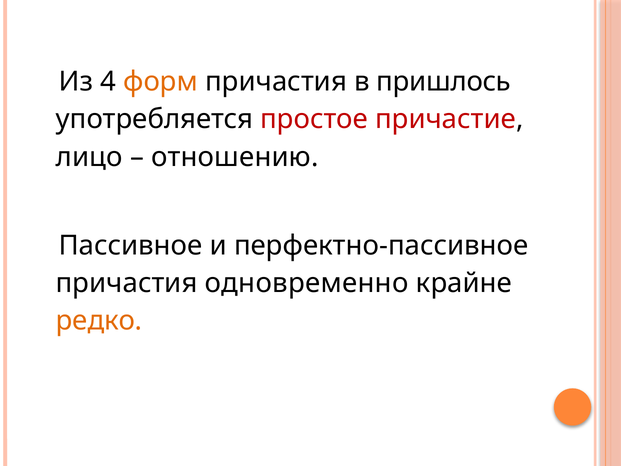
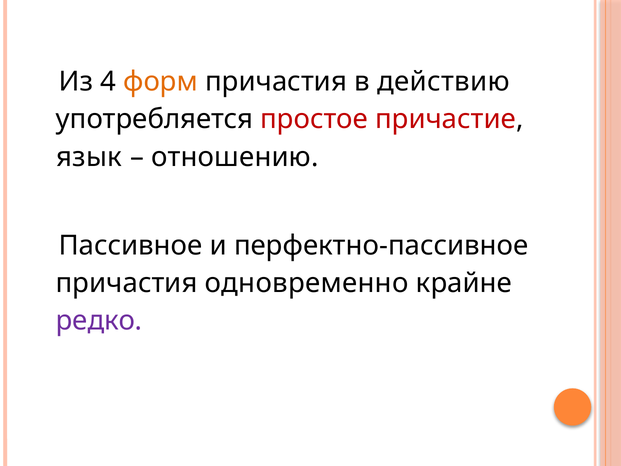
пришлось: пришлось -> действию
лицо: лицо -> язык
редко colour: orange -> purple
